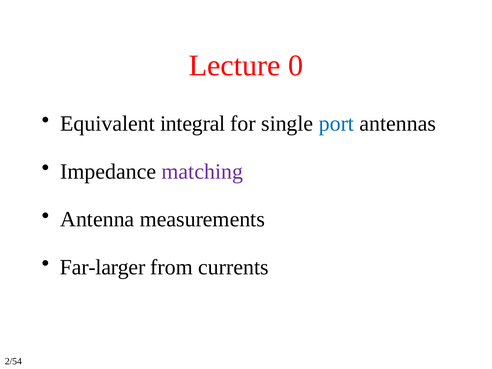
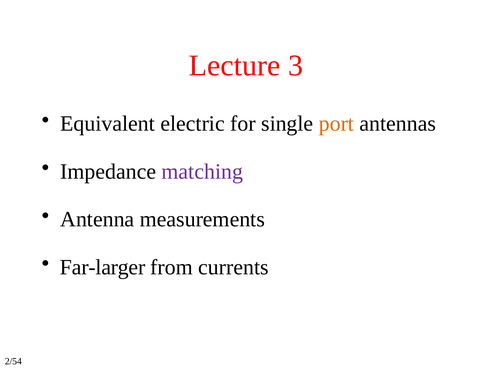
0: 0 -> 3
integral: integral -> electric
port colour: blue -> orange
